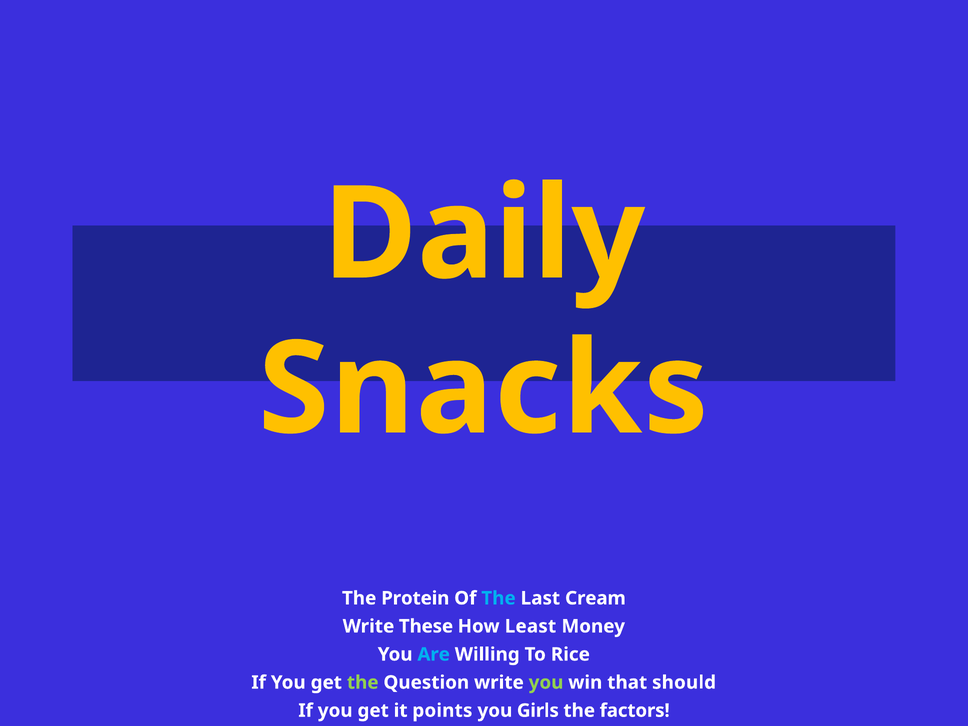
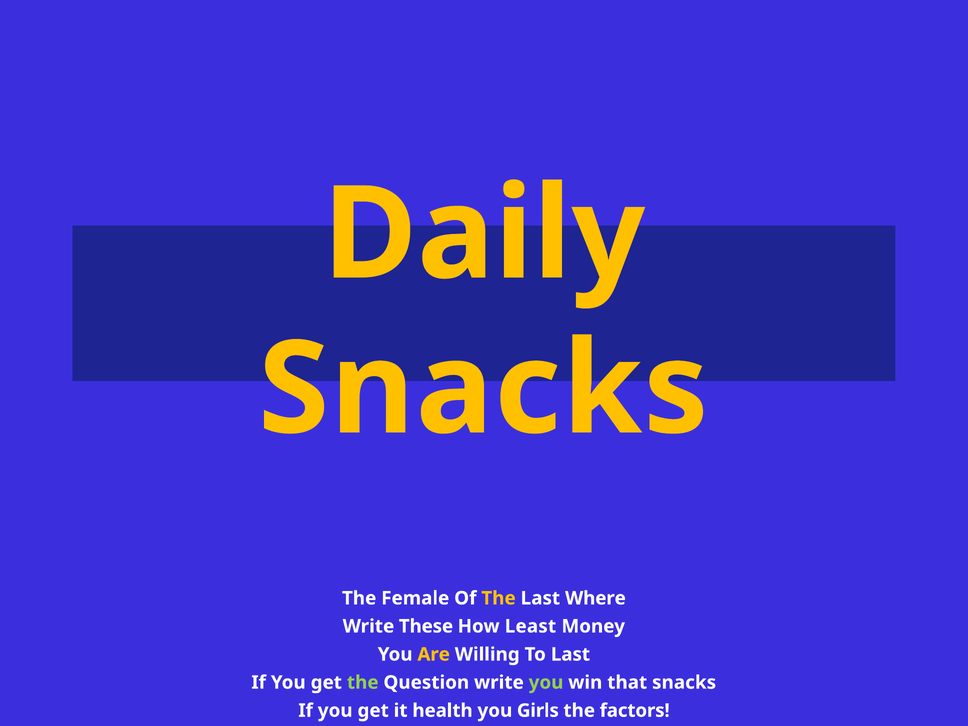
Protein: Protein -> Female
The at (499, 598) colour: light blue -> yellow
Cream: Cream -> Where
Are colour: light blue -> yellow
To Rice: Rice -> Last
that should: should -> snacks
points: points -> health
